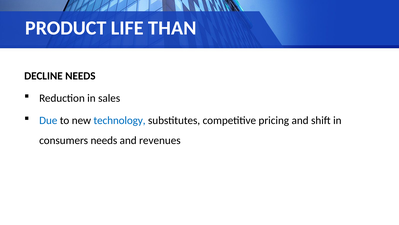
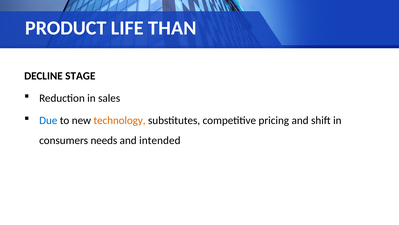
DECLINE NEEDS: NEEDS -> STAGE
technology colour: blue -> orange
revenues: revenues -> intended
